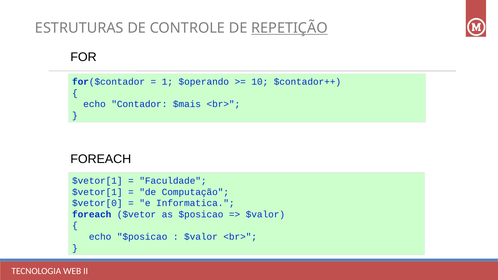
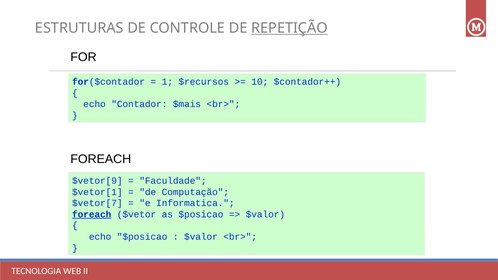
$operando: $operando -> $recursos
$vetor[1 at (97, 181): $vetor[1 -> $vetor[9
$vetor[0: $vetor[0 -> $vetor[7
foreach at (92, 214) underline: none -> present
